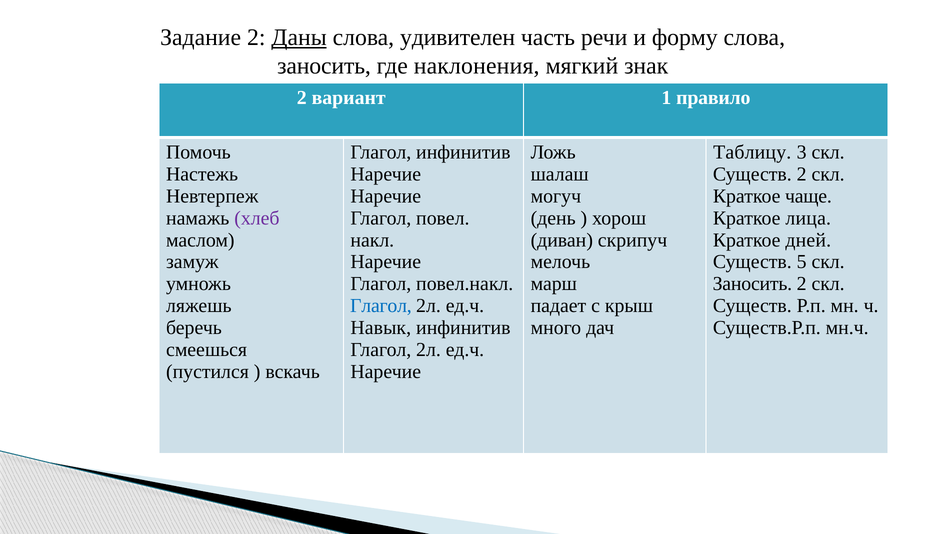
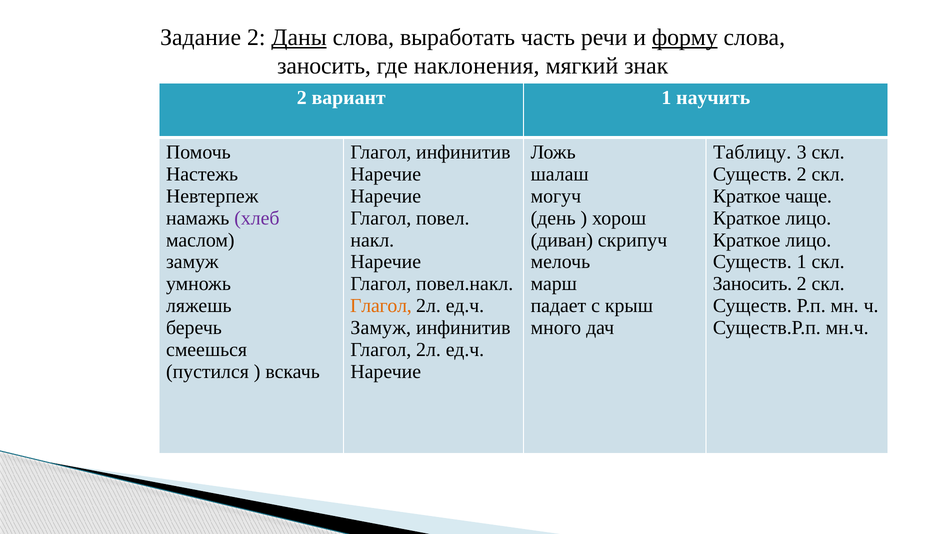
удивителен: удивителен -> выработать
форму underline: none -> present
правило: правило -> научить
лица at (808, 218): лица -> лицо
дней at (808, 240): дней -> лицо
Существ 5: 5 -> 1
Глагол at (381, 306) colour: blue -> orange
Навык at (381, 328): Навык -> Замуж
